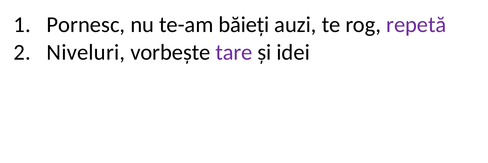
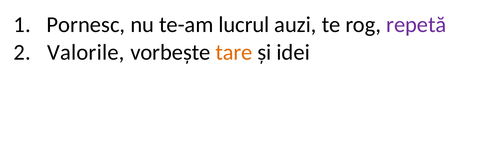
băieți: băieți -> lucrul
Niveluri: Niveluri -> Valorile
tare colour: purple -> orange
